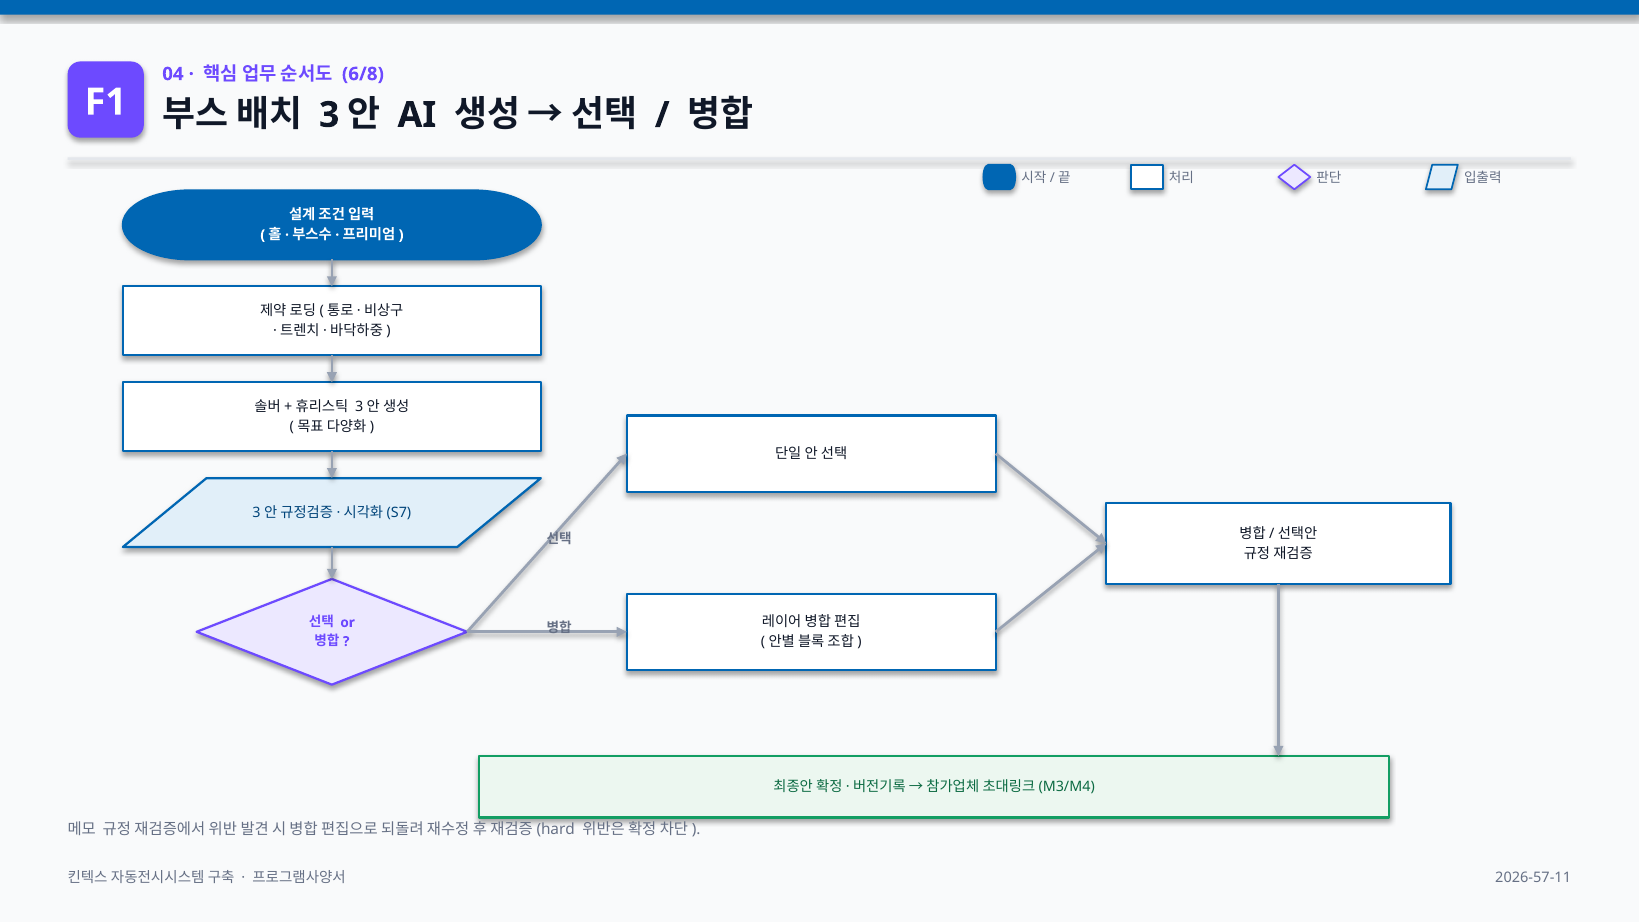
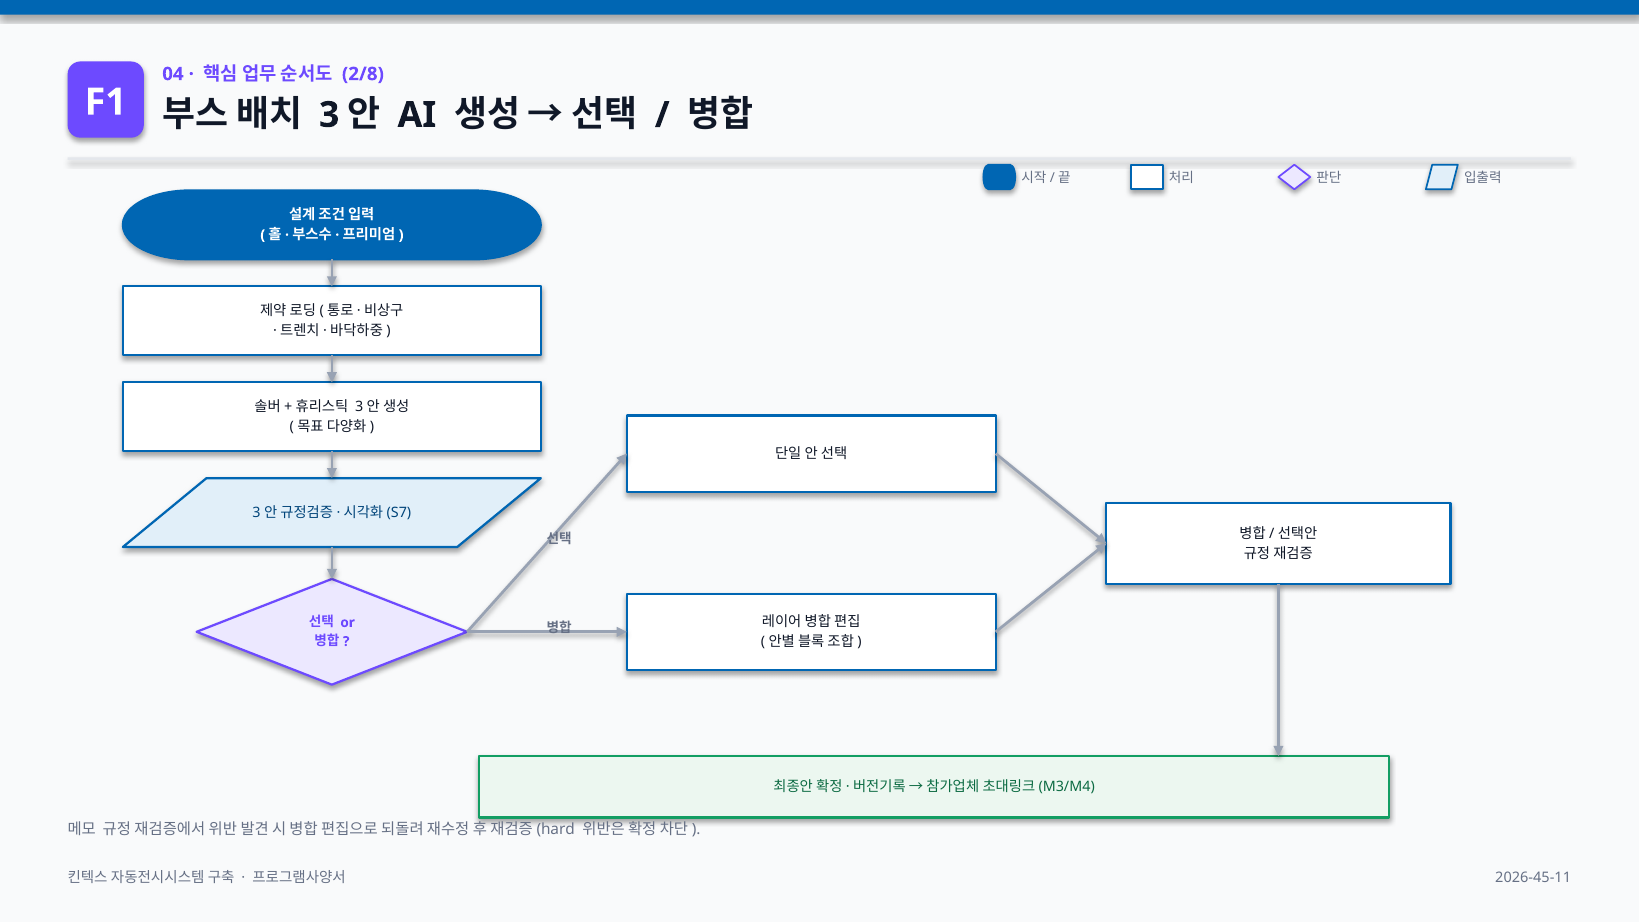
6/8: 6/8 -> 2/8
2026-57-11: 2026-57-11 -> 2026-45-11
